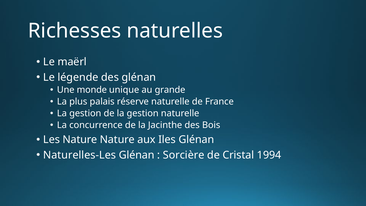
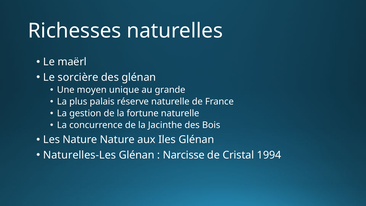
légende: légende -> sorcière
monde: monde -> moyen
de la gestion: gestion -> fortune
Sorcière: Sorcière -> Narcisse
